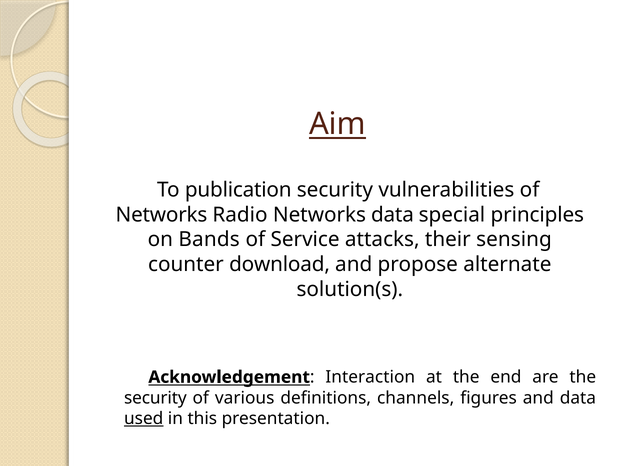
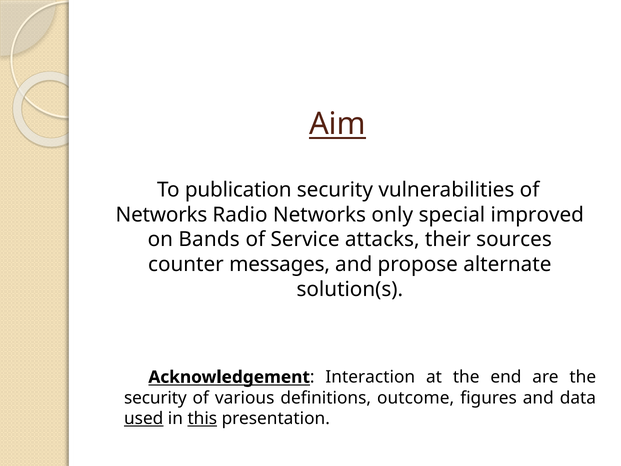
Networks data: data -> only
principles: principles -> improved
sensing: sensing -> sources
download: download -> messages
channels: channels -> outcome
this underline: none -> present
